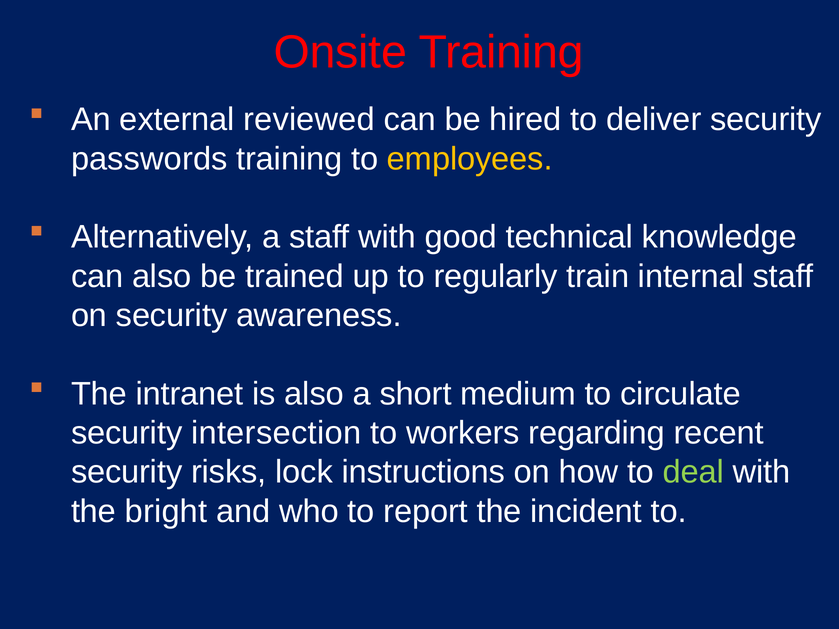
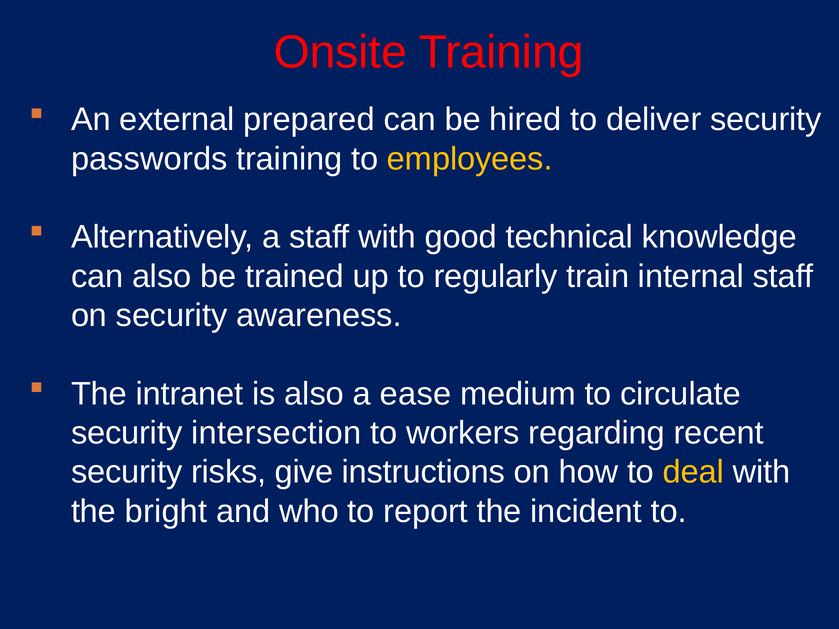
reviewed: reviewed -> prepared
short: short -> ease
lock: lock -> give
deal colour: light green -> yellow
